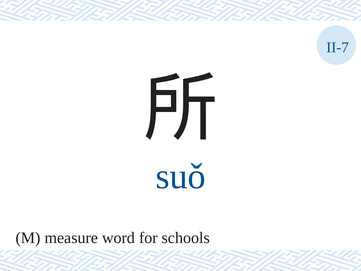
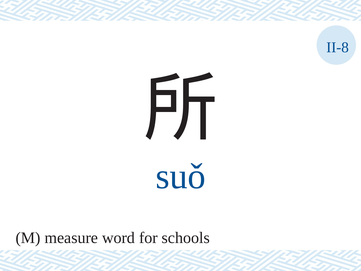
II-7: II-7 -> II-8
